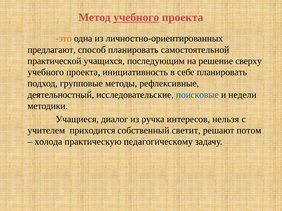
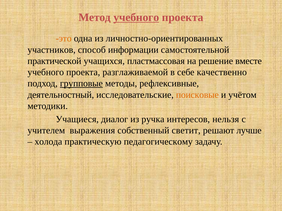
предлагают: предлагают -> участников
способ планировать: планировать -> информации
последующим: последующим -> пластмассовая
сверху: сверху -> вместе
инициативность: инициативность -> разглаживаемой
себе планировать: планировать -> качественно
групповые underline: none -> present
поисковые colour: blue -> orange
недели: недели -> учётом
приходится: приходится -> выражения
потом: потом -> лучше
